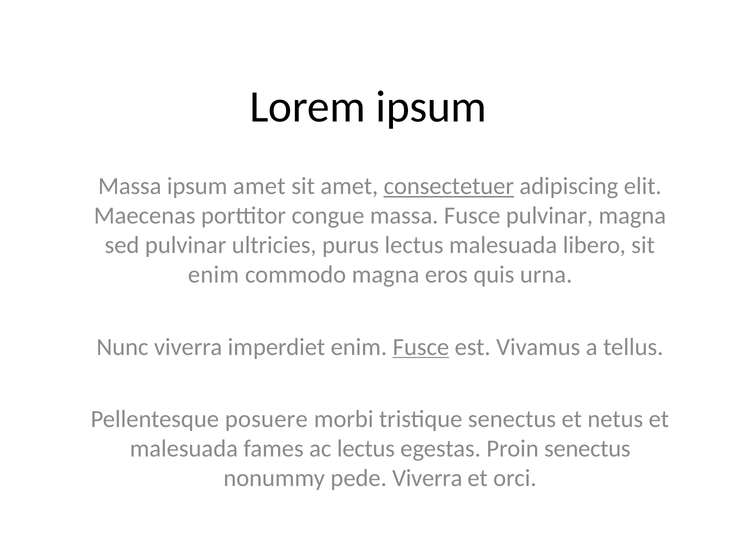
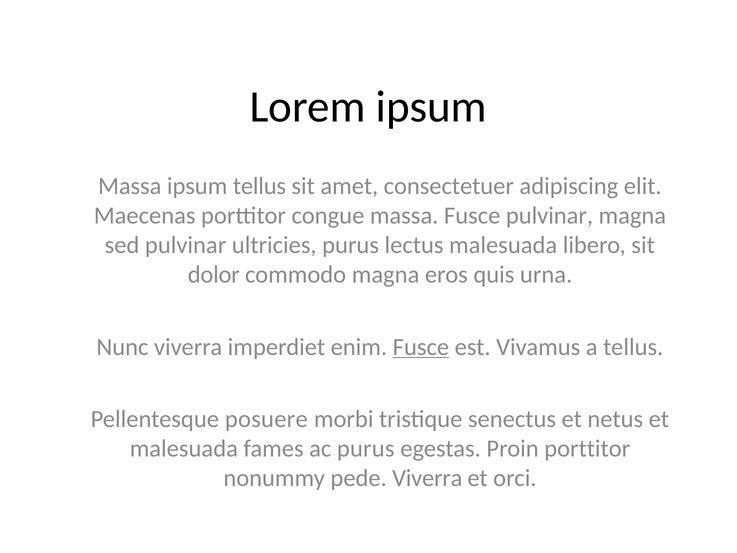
ipsum amet: amet -> tellus
consectetuer underline: present -> none
enim at (214, 275): enim -> dolor
ac lectus: lectus -> purus
Proin senectus: senectus -> porttitor
